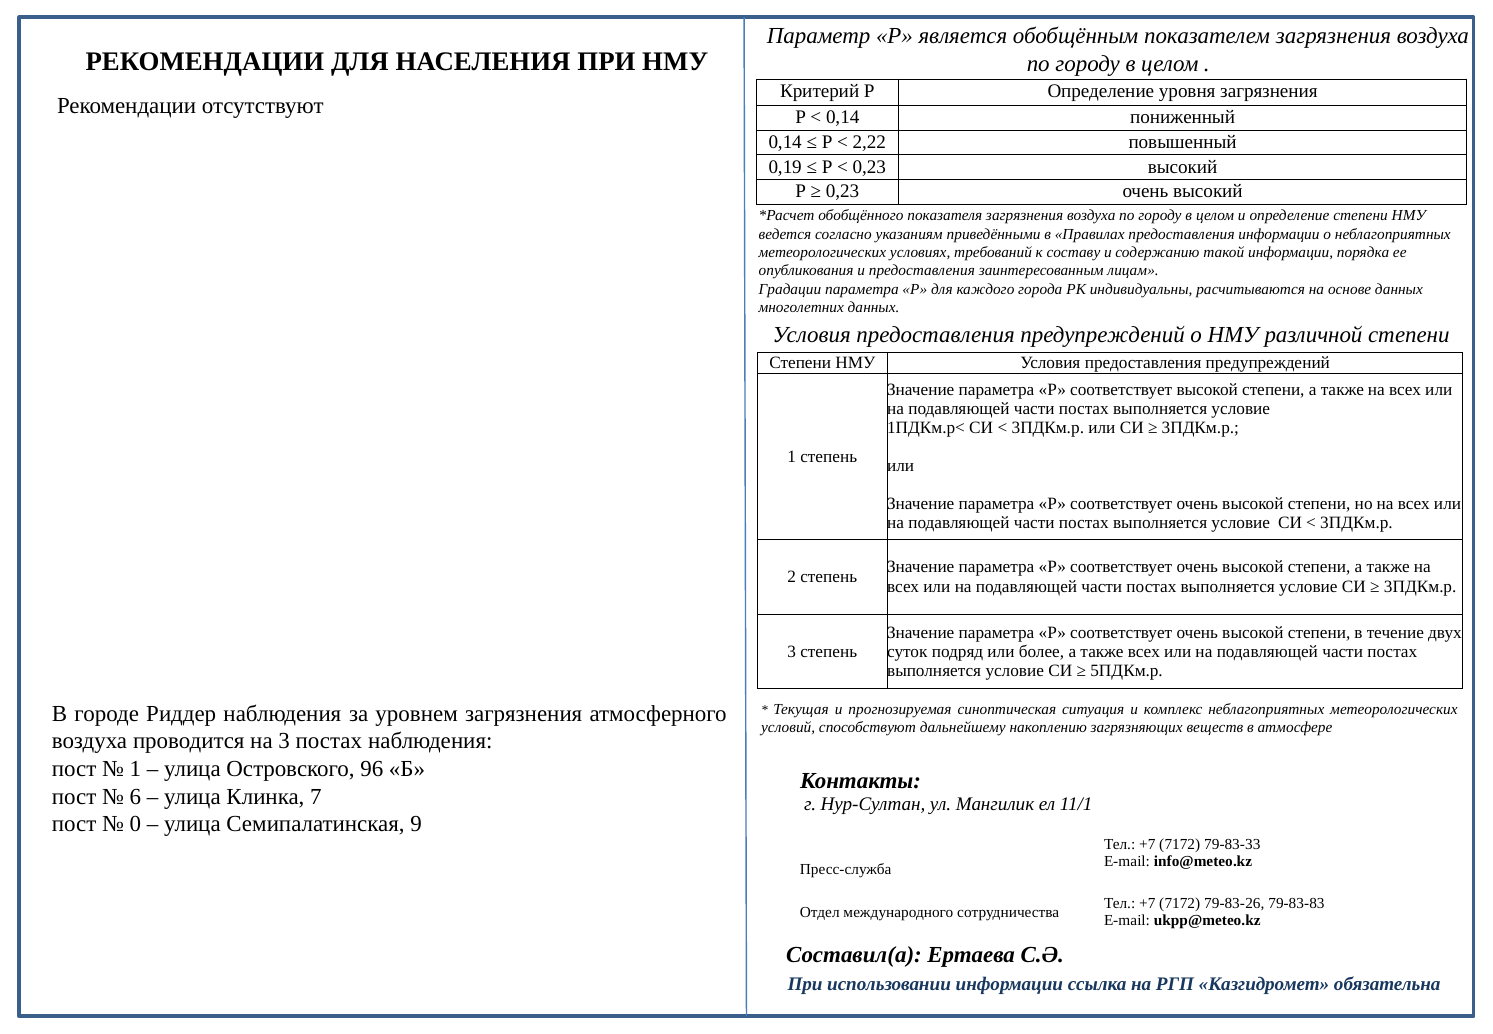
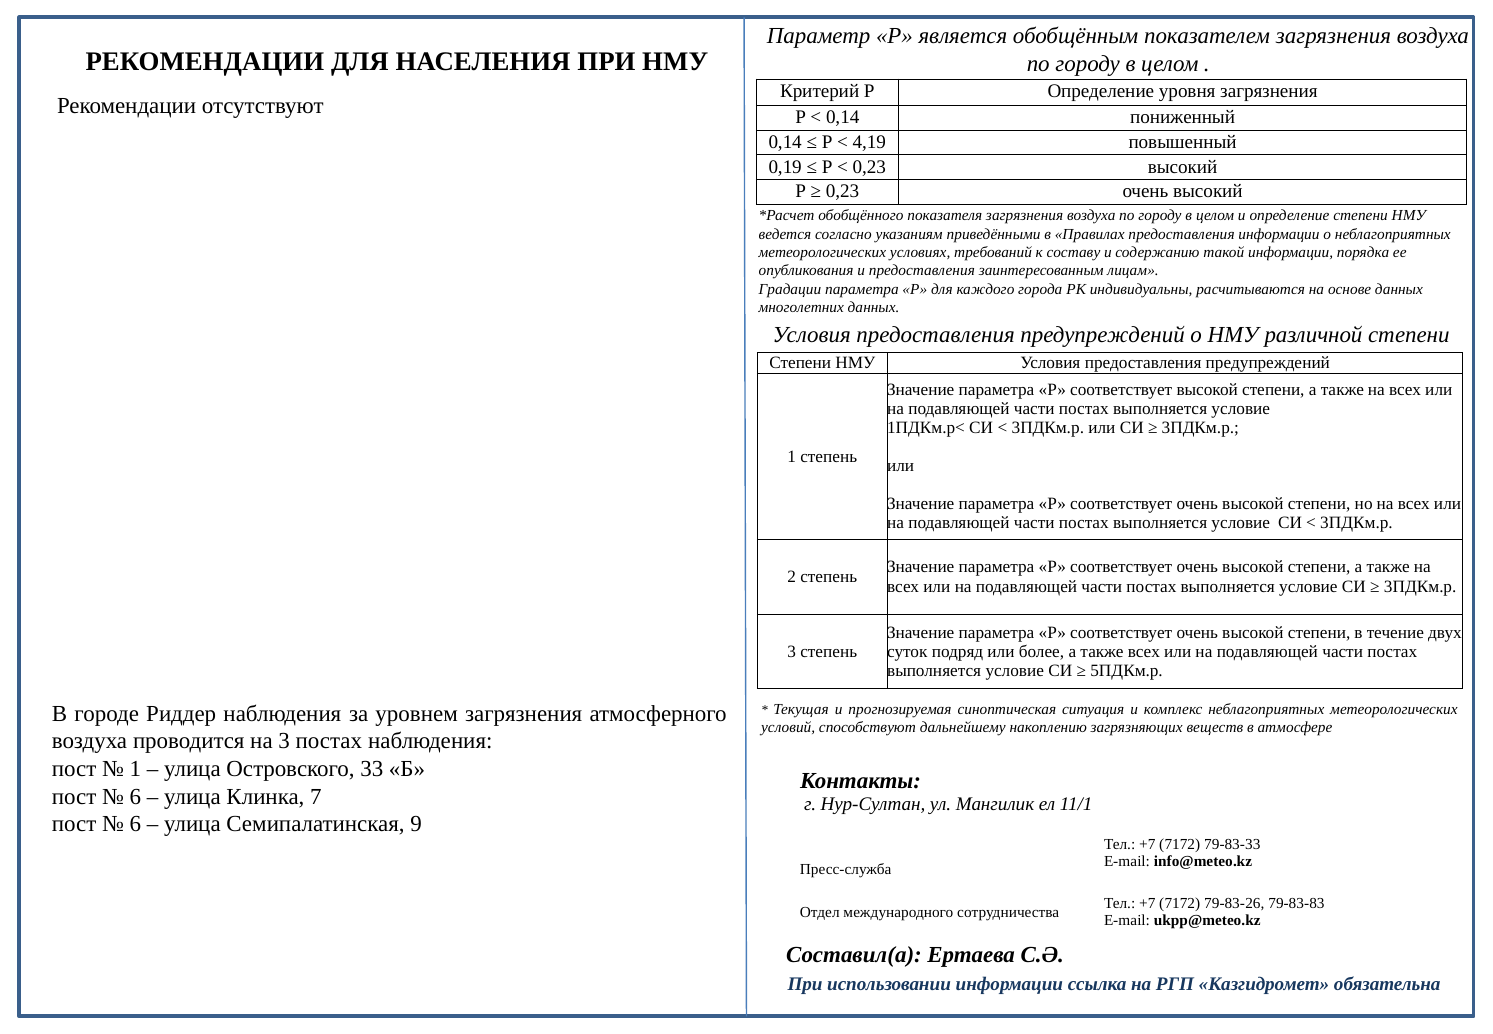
2,22: 2,22 -> 4,19
96: 96 -> 33
0 at (135, 824): 0 -> 6
